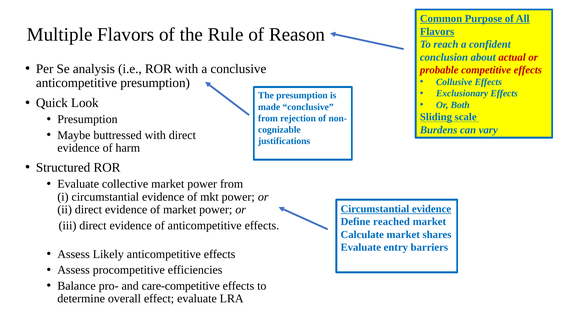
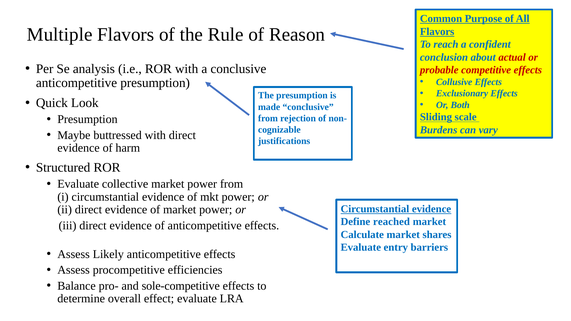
care-competitive: care-competitive -> sole-competitive
